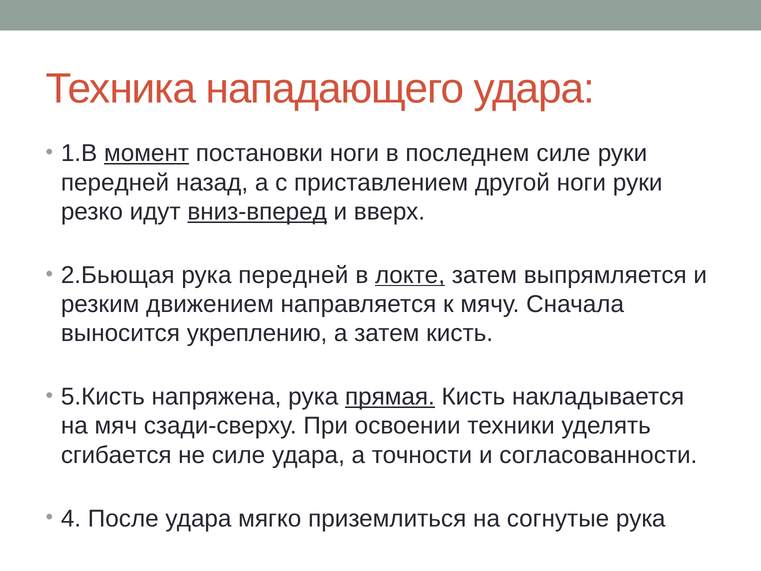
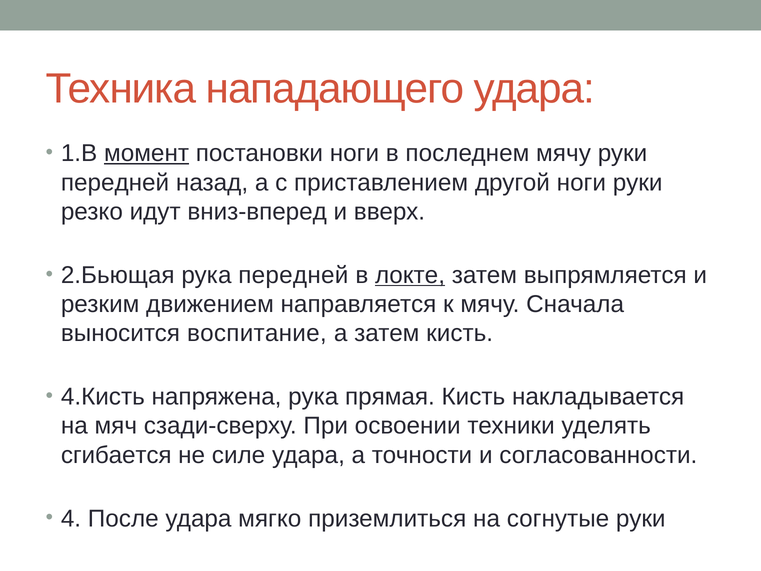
последнем силе: силе -> мячу
вниз-вперед underline: present -> none
укреплению: укреплению -> воспитание
5.Кисть: 5.Кисть -> 4.Кисть
прямая underline: present -> none
согнутые рука: рука -> руки
